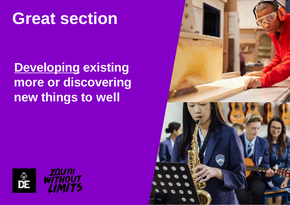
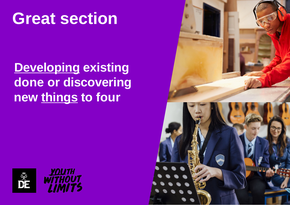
more: more -> done
things underline: none -> present
well: well -> four
